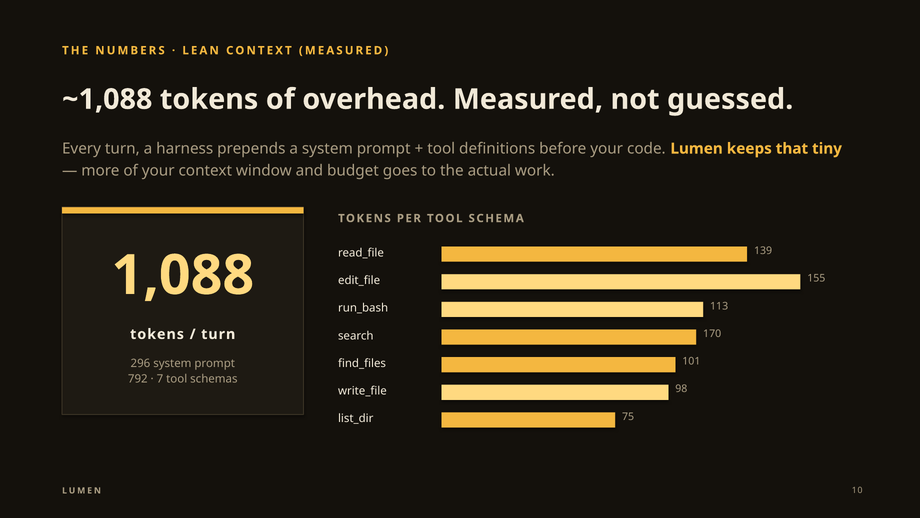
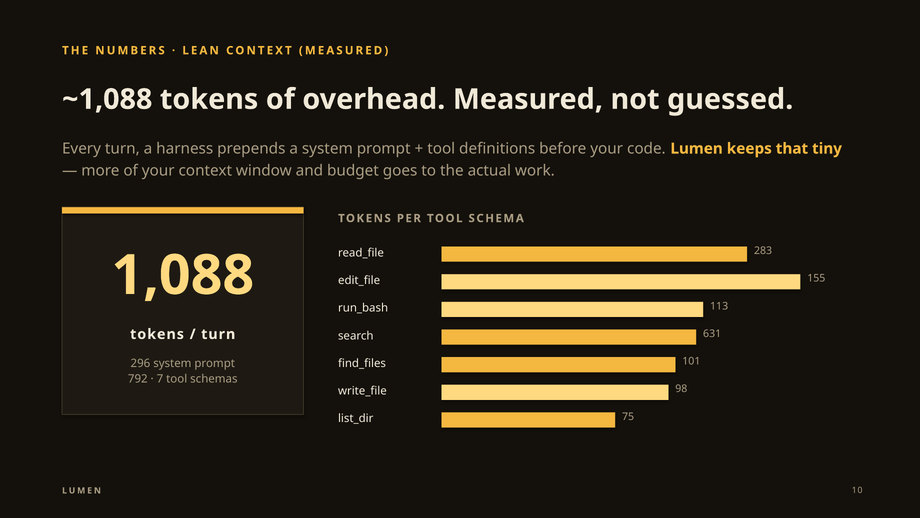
139: 139 -> 283
170: 170 -> 631
